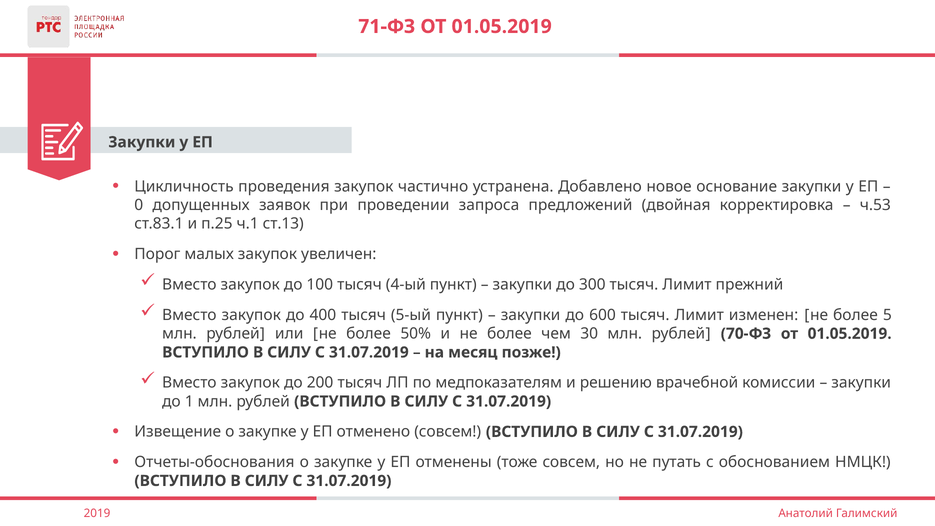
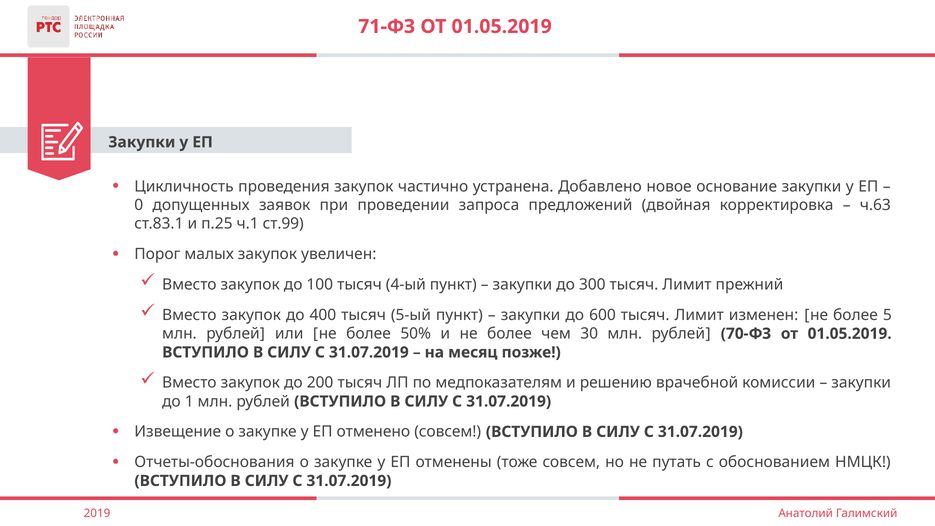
ч.53: ч.53 -> ч.63
ст.13: ст.13 -> ст.99
